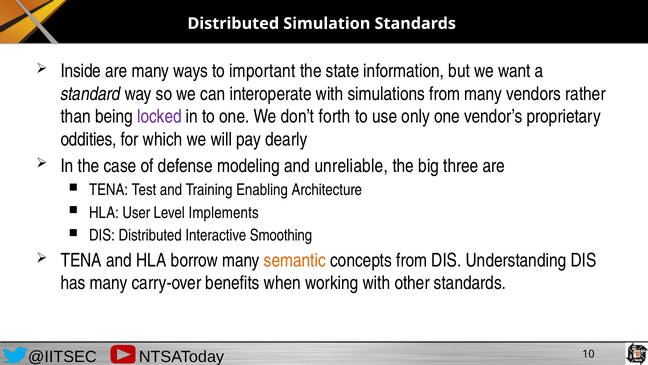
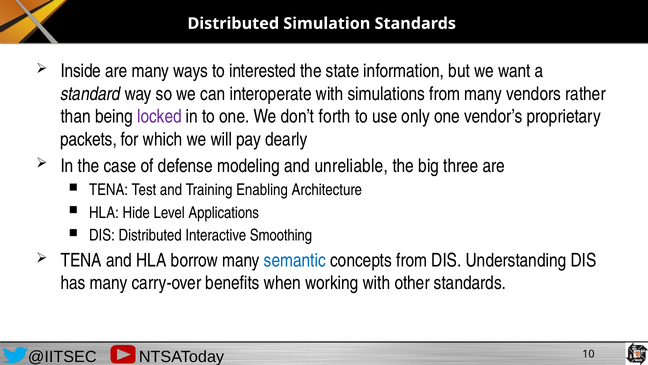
important: important -> interested
oddities: oddities -> packets
User: User -> Hide
Implements: Implements -> Applications
semantic colour: orange -> blue
